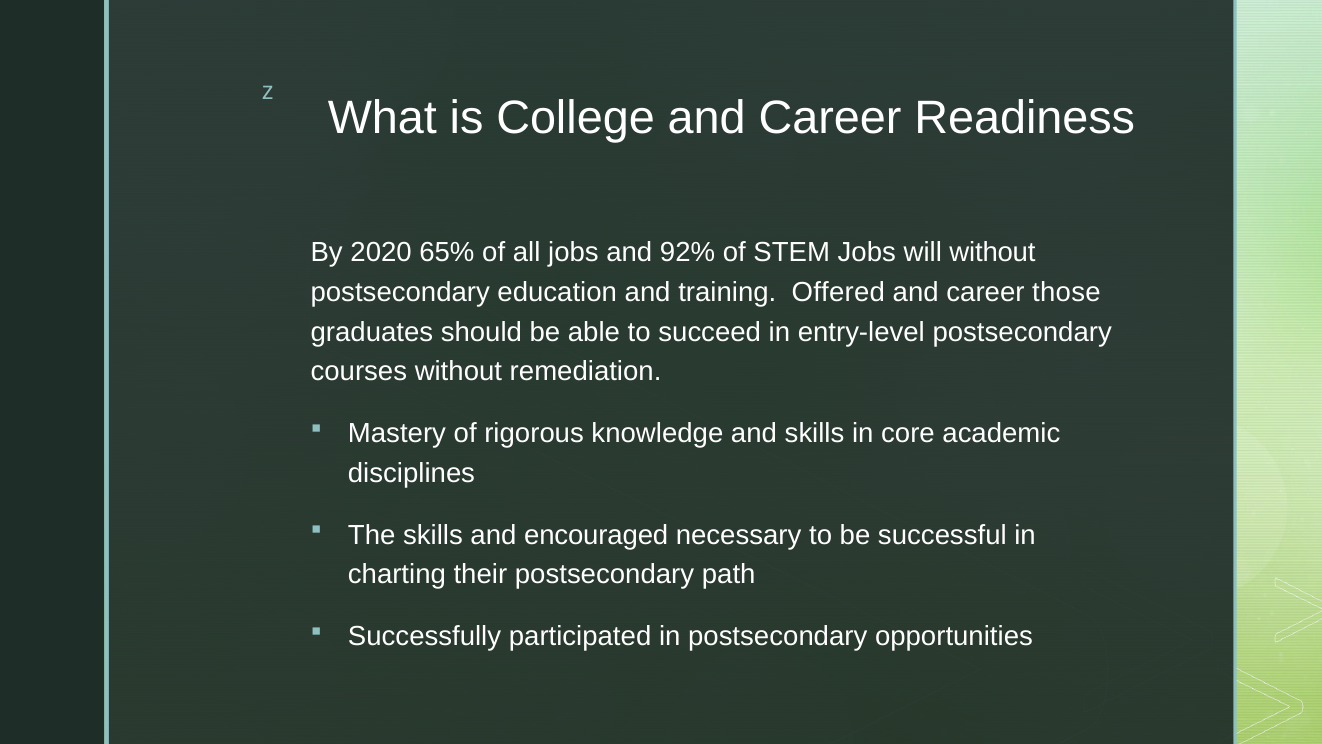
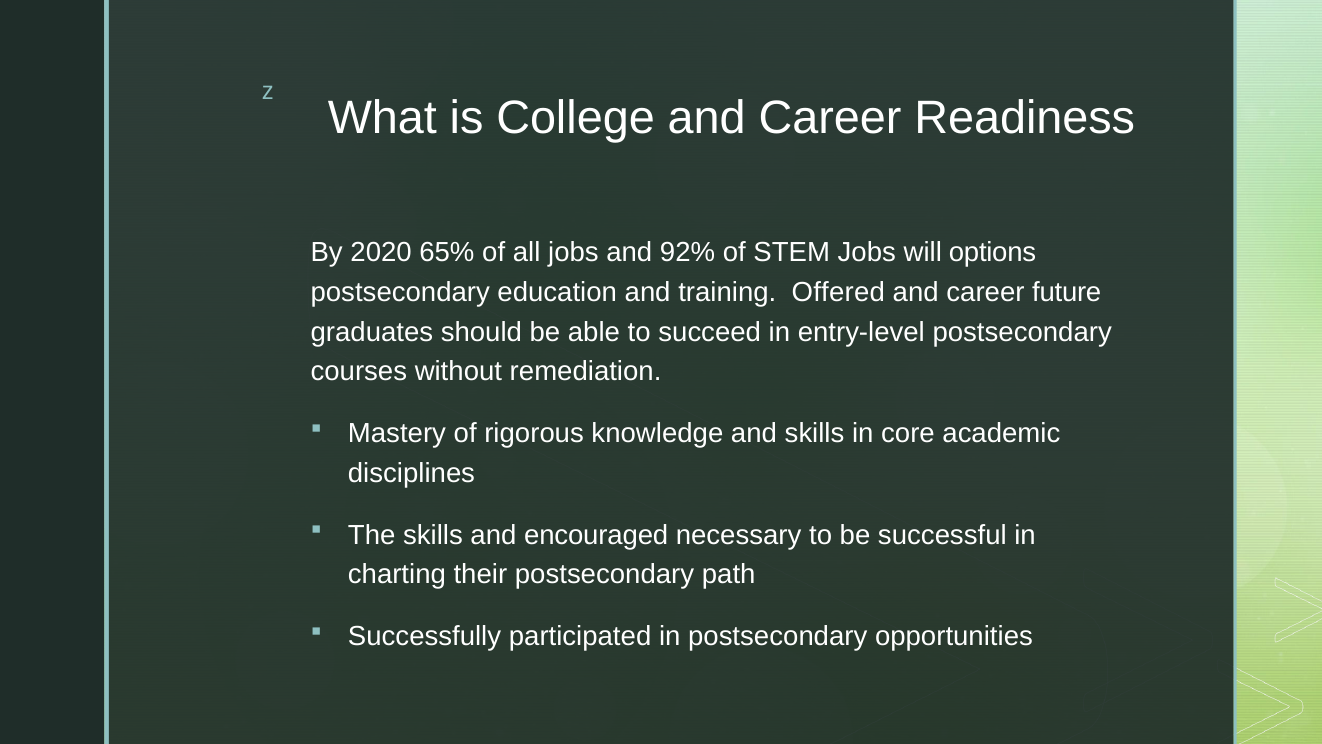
will without: without -> options
those: those -> future
